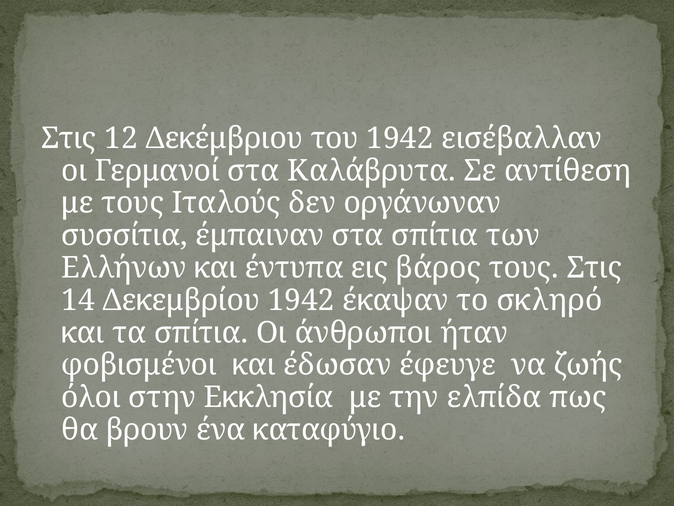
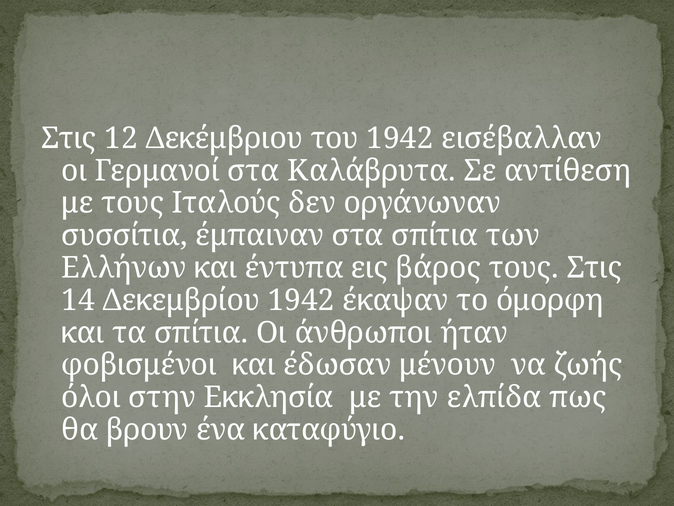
σκληρό: σκληρό -> όμορφη
έφευγε: έφευγε -> μένουν
